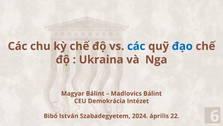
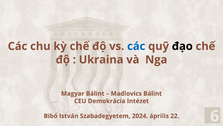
đạo colour: blue -> black
